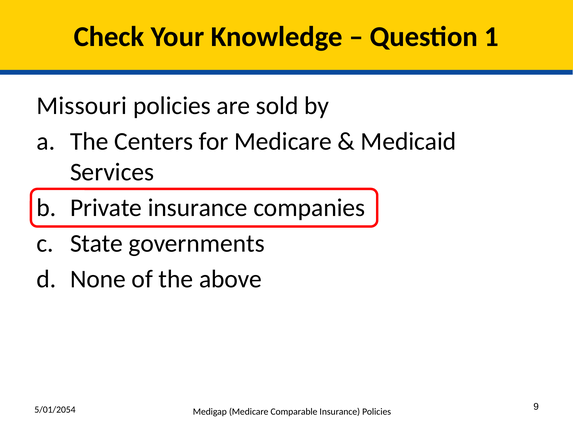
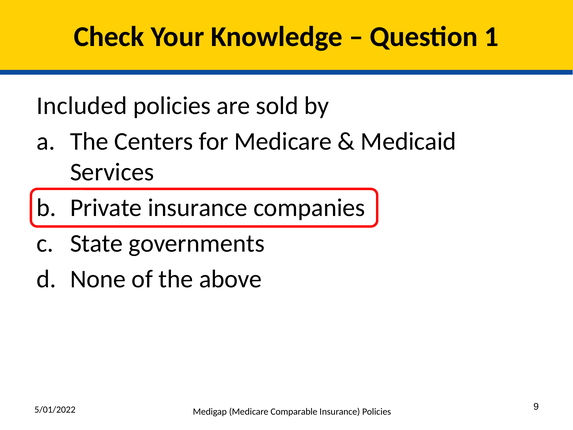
Missouri: Missouri -> Included
5/01/2054: 5/01/2054 -> 5/01/2022
